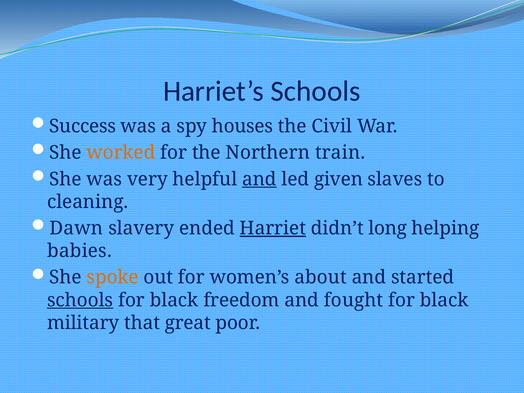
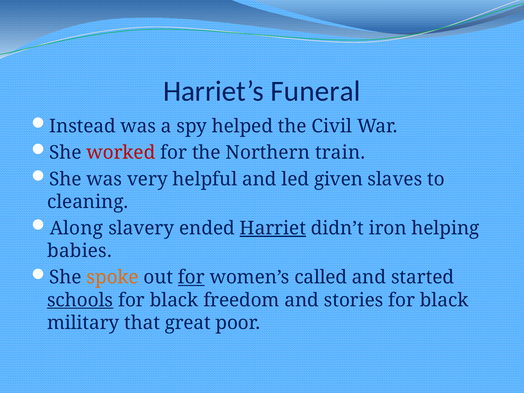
Harriet’s Schools: Schools -> Funeral
Success: Success -> Instead
houses: houses -> helped
worked colour: orange -> red
and at (259, 179) underline: present -> none
Dawn: Dawn -> Along
long: long -> iron
for at (191, 277) underline: none -> present
about: about -> called
fought: fought -> stories
